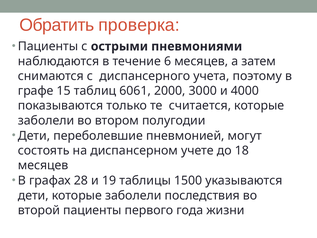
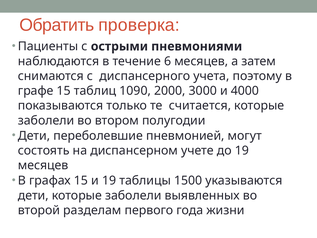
6061: 6061 -> 1090
до 18: 18 -> 19
графах 28: 28 -> 15
последствия: последствия -> выявленных
второй пациенты: пациенты -> разделам
